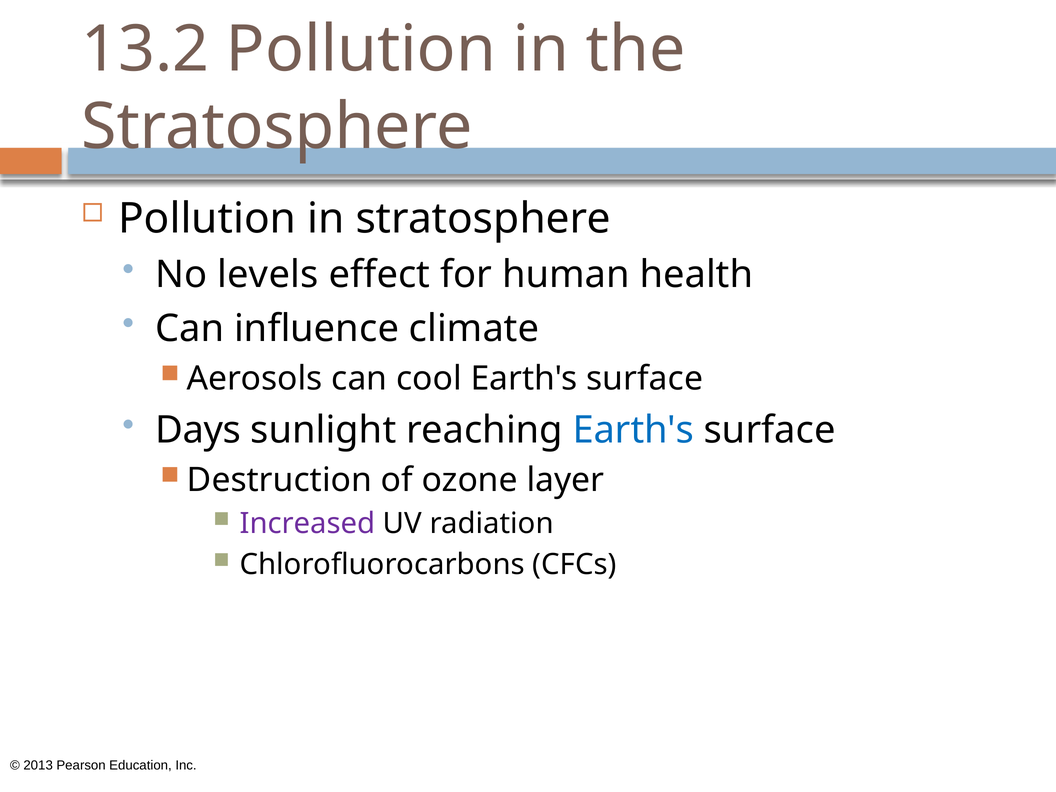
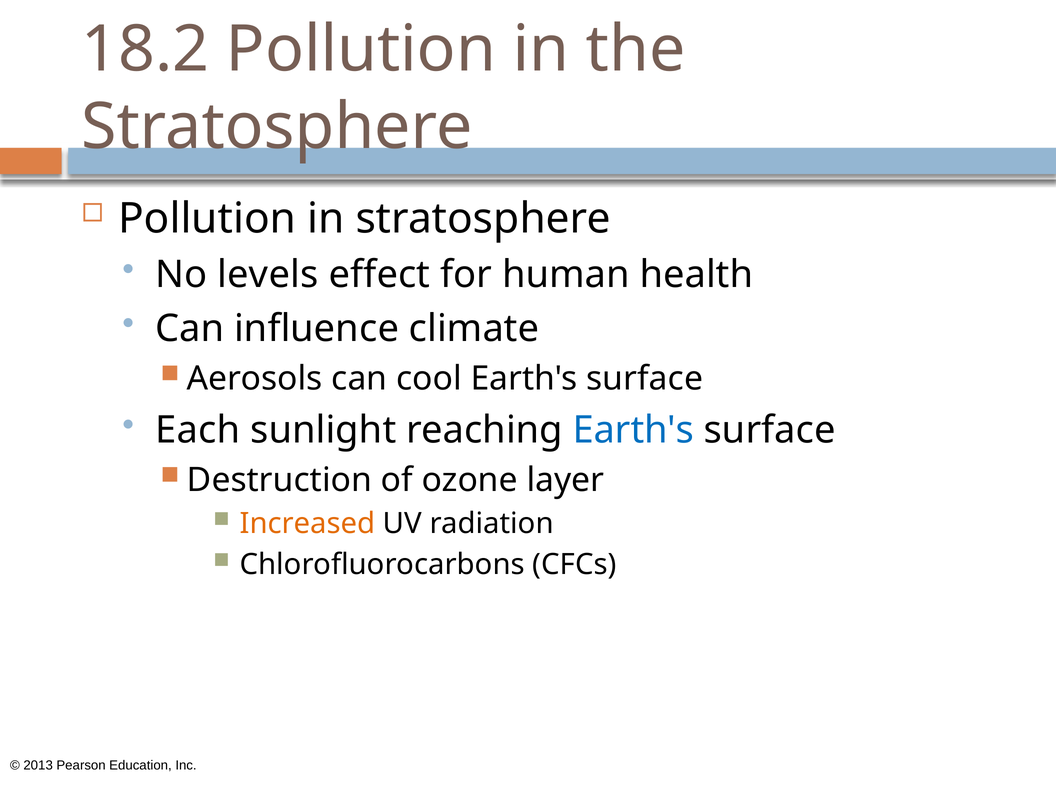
13.2: 13.2 -> 18.2
Days: Days -> Each
Increased colour: purple -> orange
